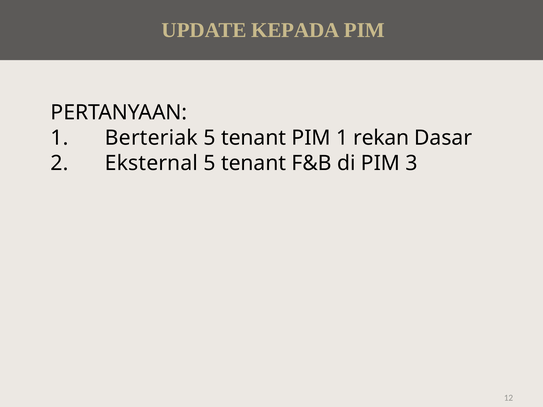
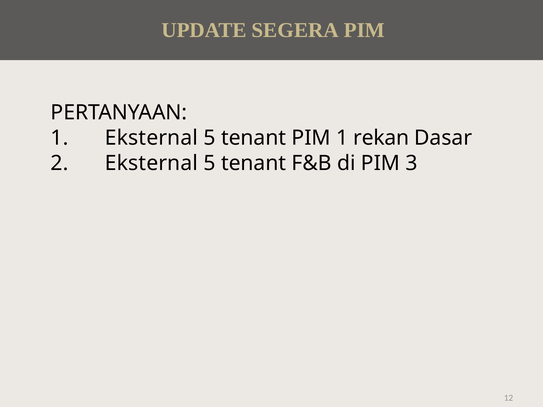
KEPADA: KEPADA -> SEGERA
1 Berteriak: Berteriak -> Eksternal
